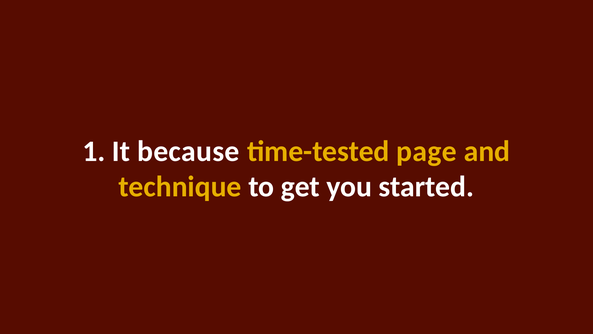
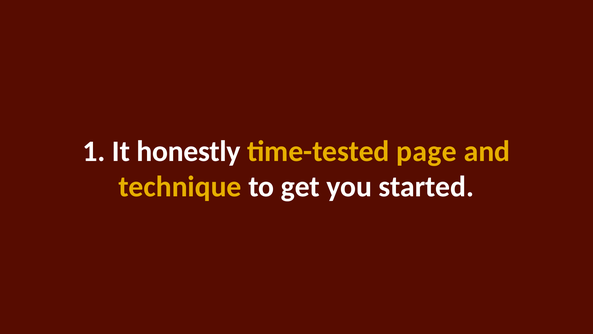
because: because -> honestly
